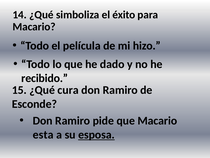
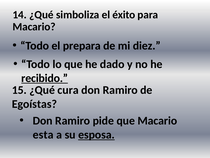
película: película -> prepara
hizo: hizo -> diez
recibido underline: none -> present
Esconde: Esconde -> Egoístas
